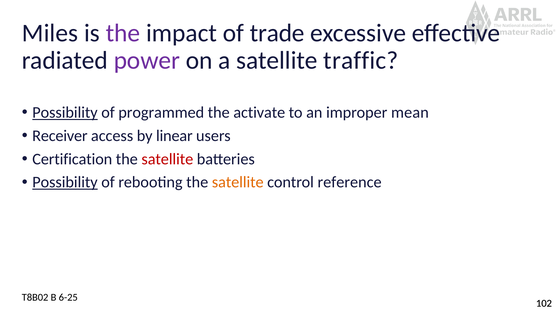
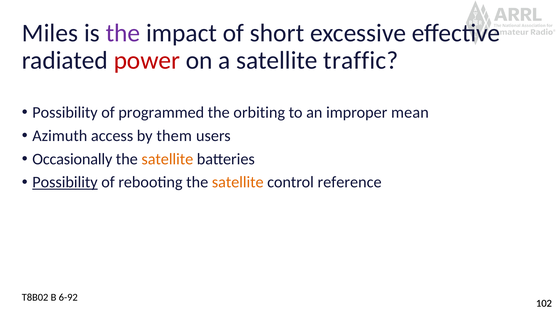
trade: trade -> short
power colour: purple -> red
Possibility at (65, 112) underline: present -> none
activate: activate -> orbiting
Receiver: Receiver -> Azimuth
linear: linear -> them
Certification: Certification -> Occasionally
satellite at (167, 159) colour: red -> orange
6-25: 6-25 -> 6-92
